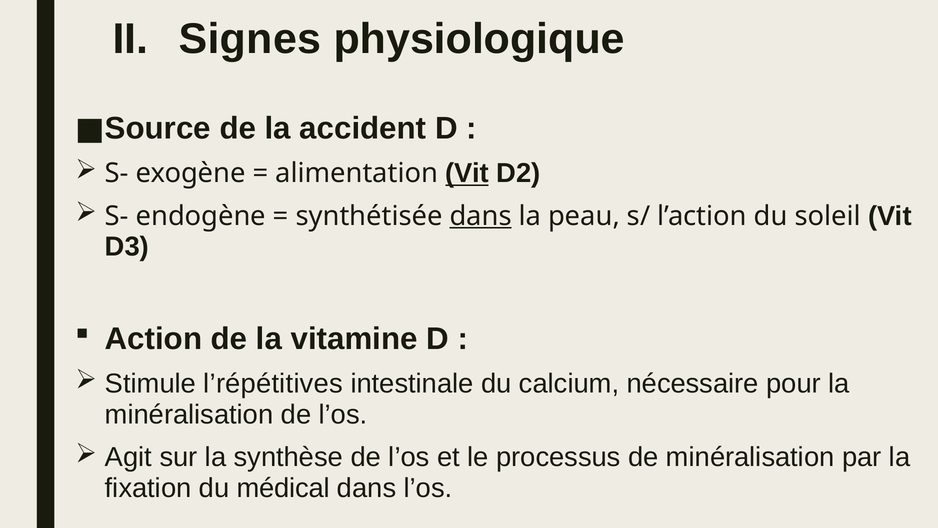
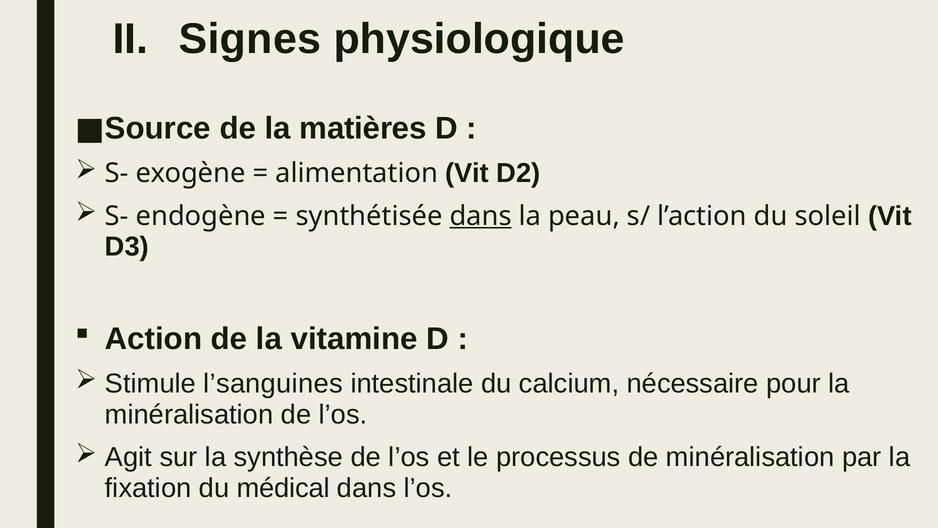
accident: accident -> matières
Vit at (467, 173) underline: present -> none
l’répétitives: l’répétitives -> l’sanguines
